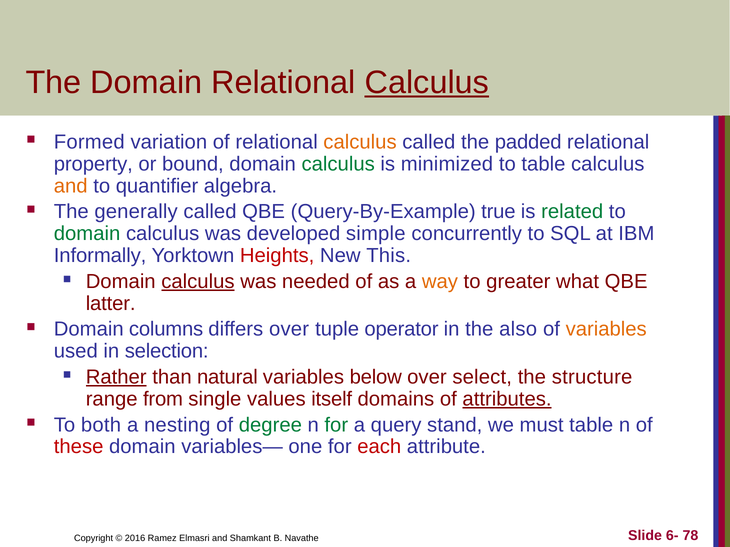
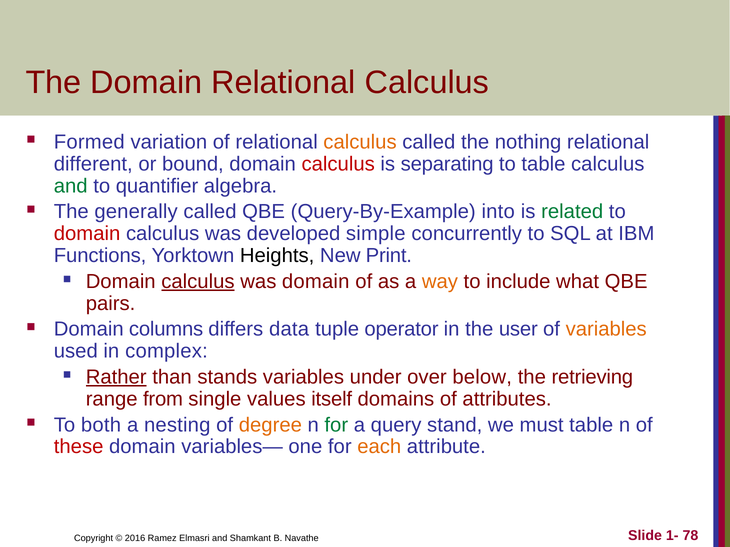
Calculus at (427, 83) underline: present -> none
padded: padded -> nothing
property: property -> different
calculus at (338, 164) colour: green -> red
minimized: minimized -> separating
and at (71, 186) colour: orange -> green
true: true -> into
domain at (87, 234) colour: green -> red
Informally: Informally -> Functions
Heights colour: red -> black
This: This -> Print
was needed: needed -> domain
greater: greater -> include
latter: latter -> pairs
differs over: over -> data
also: also -> user
selection: selection -> complex
natural: natural -> stands
below: below -> under
select: select -> below
structure: structure -> retrieving
attributes underline: present -> none
degree colour: green -> orange
each colour: red -> orange
6-: 6- -> 1-
